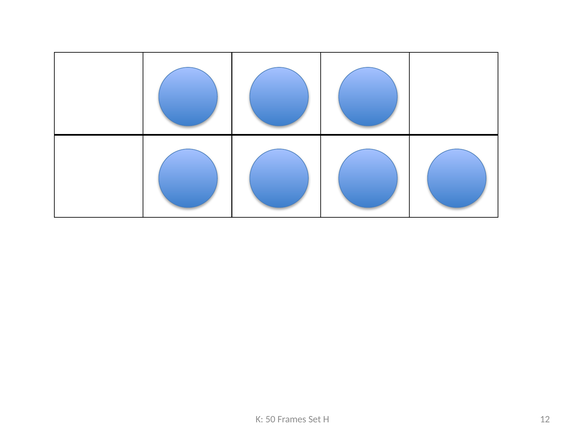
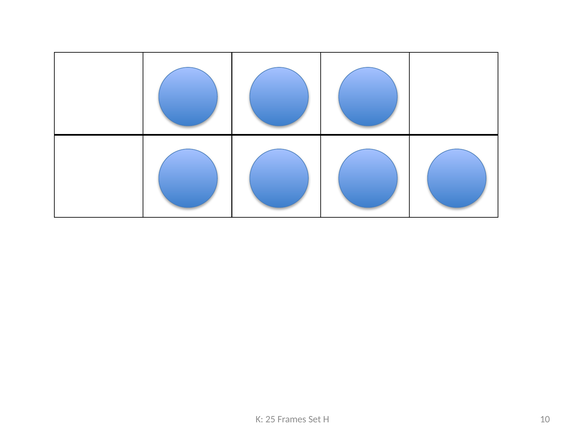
50: 50 -> 25
12: 12 -> 10
